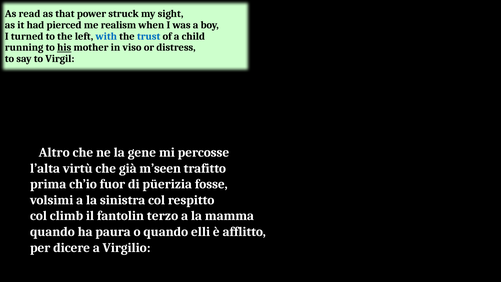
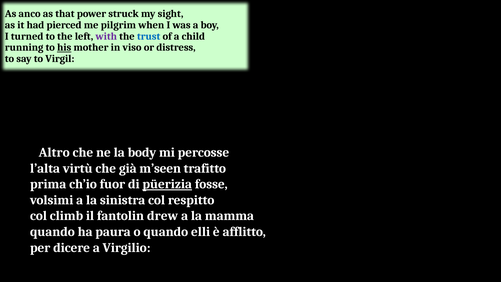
read: read -> anco
realism: realism -> pilgrim
with colour: blue -> purple
gene: gene -> body
püerizia underline: none -> present
terzo: terzo -> drew
